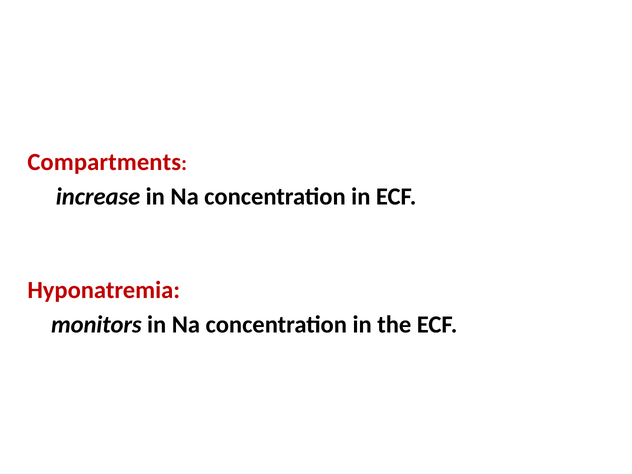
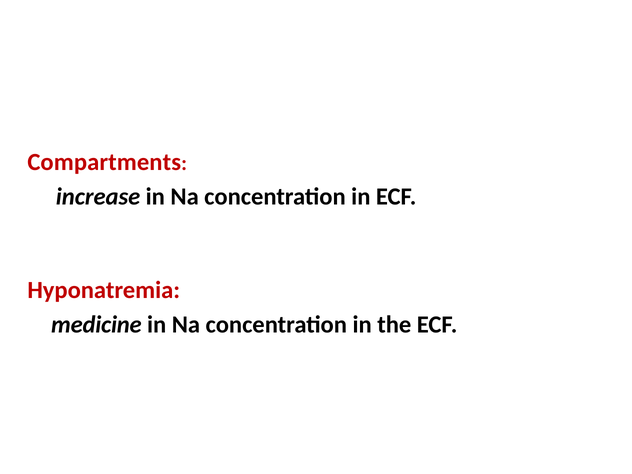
monitors: monitors -> medicine
